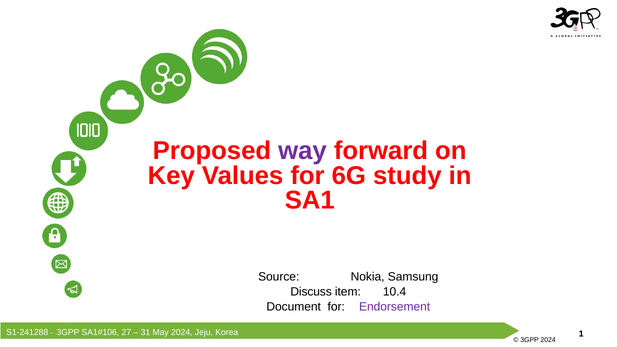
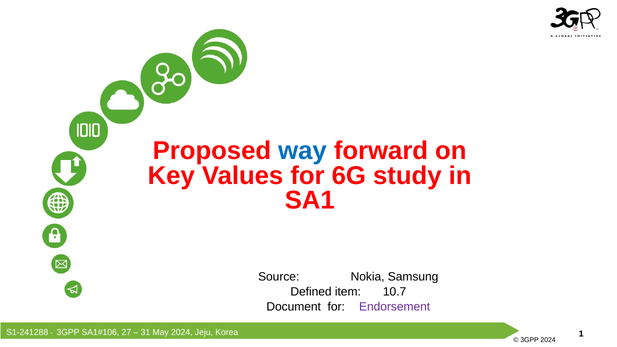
way colour: purple -> blue
Discuss: Discuss -> Defined
10.4: 10.4 -> 10.7
